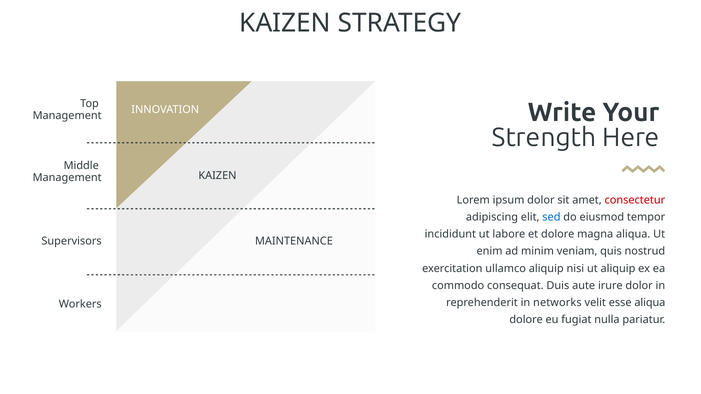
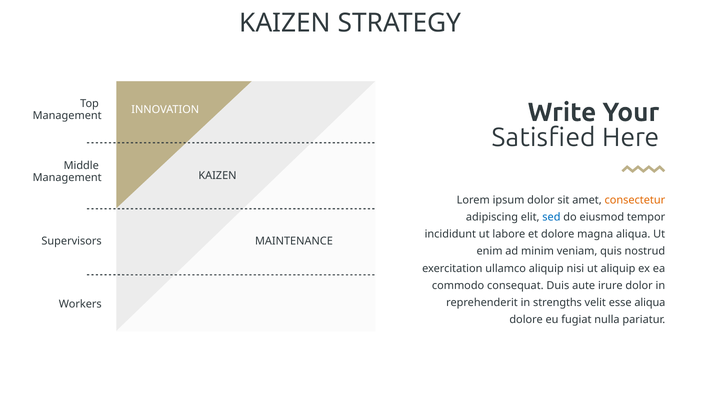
Strength: Strength -> Satisfied
consectetur colour: red -> orange
networks: networks -> strengths
